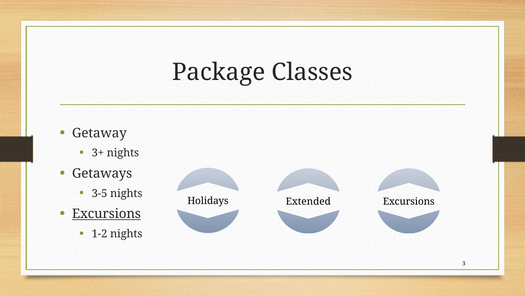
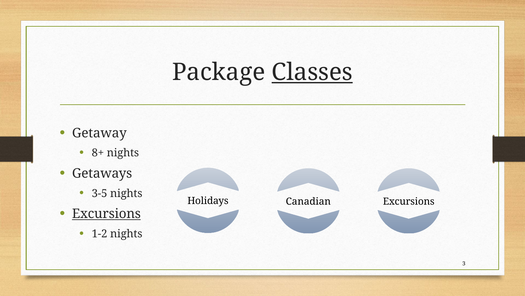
Classes underline: none -> present
3+: 3+ -> 8+
Extended: Extended -> Canadian
